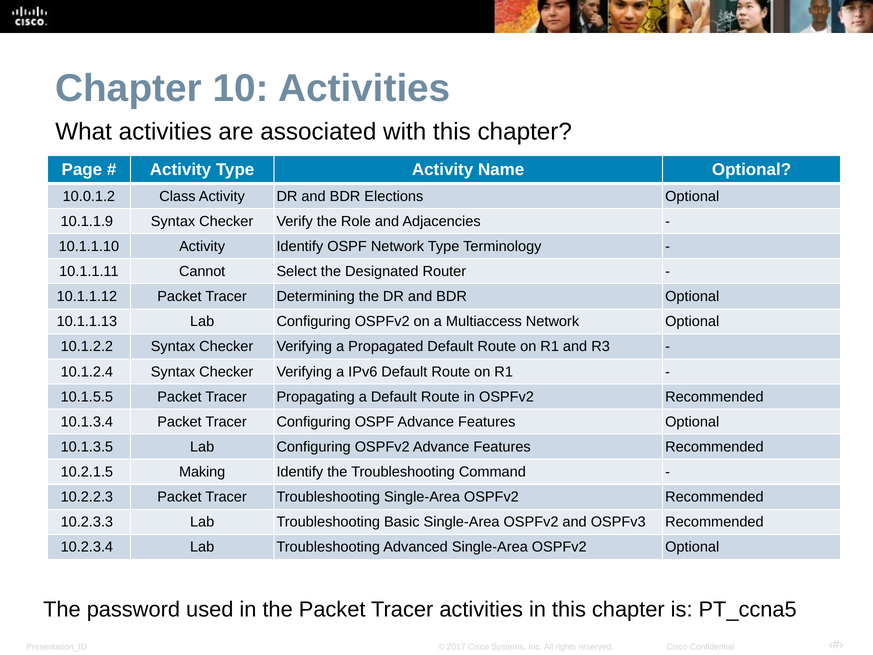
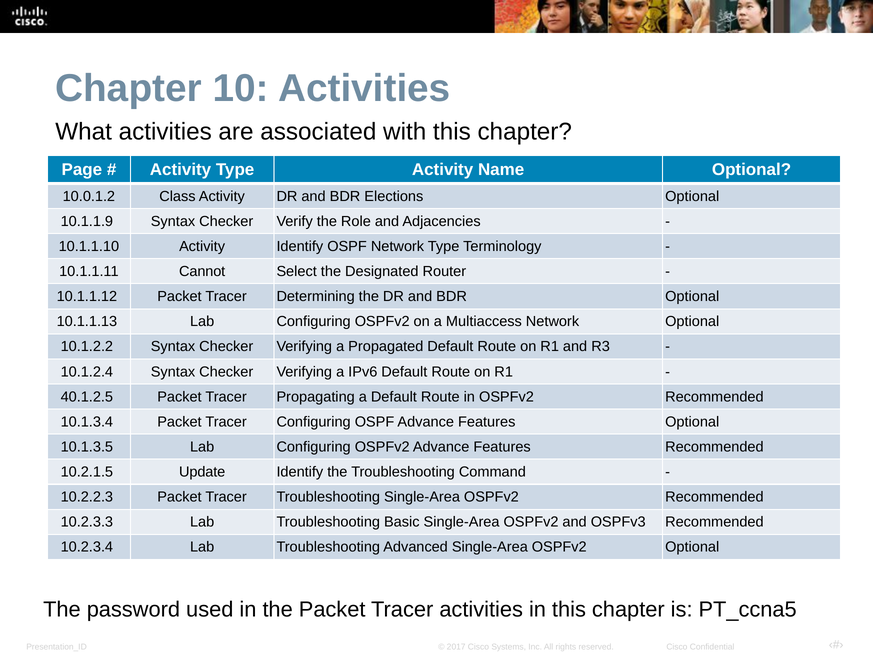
10.1.5.5: 10.1.5.5 -> 40.1.2.5
Making: Making -> Update
